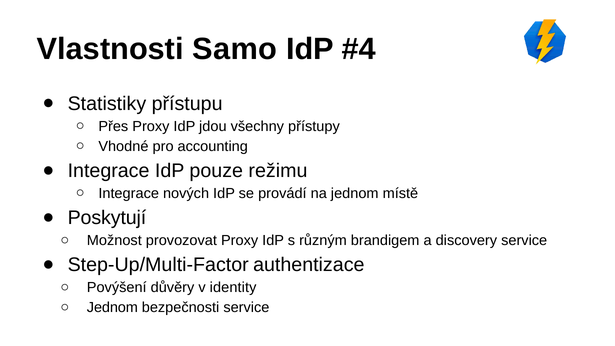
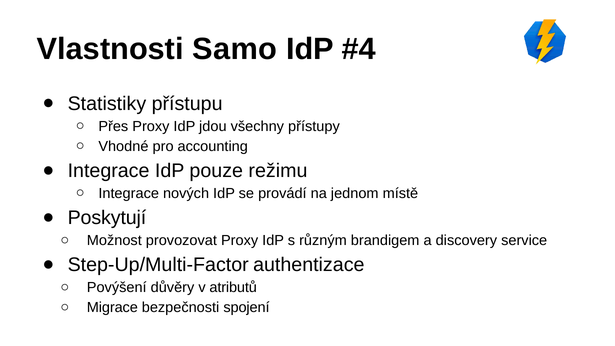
identity: identity -> atributů
Jednom at (112, 308): Jednom -> Migrace
bezpečnosti service: service -> spojení
